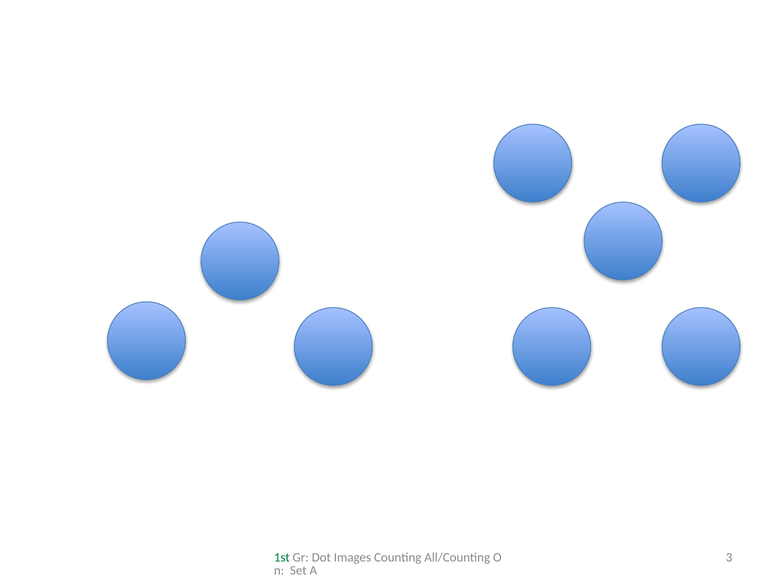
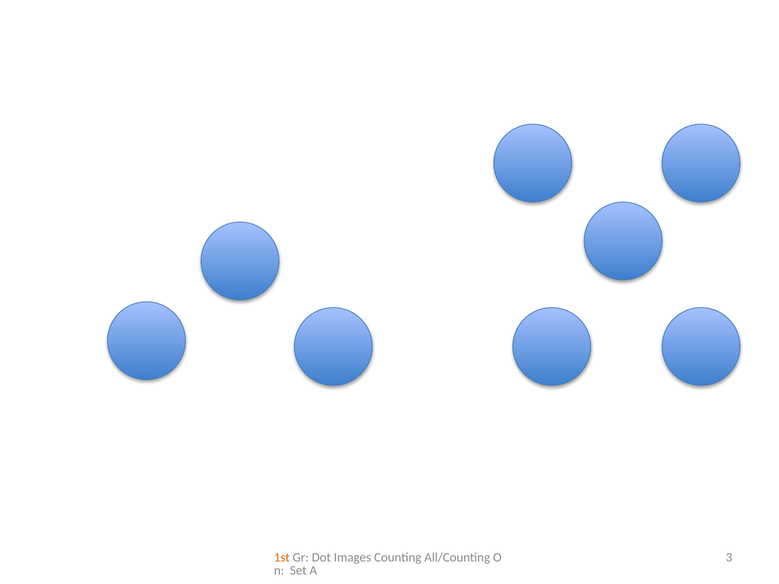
1st colour: green -> orange
